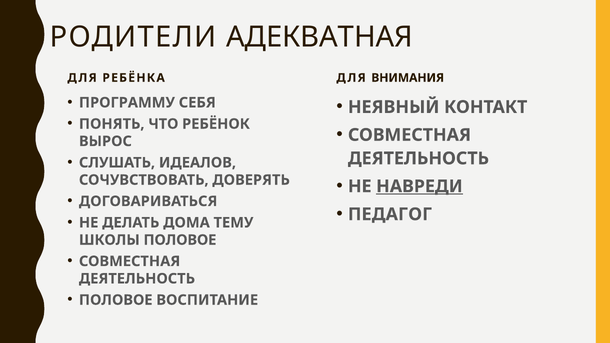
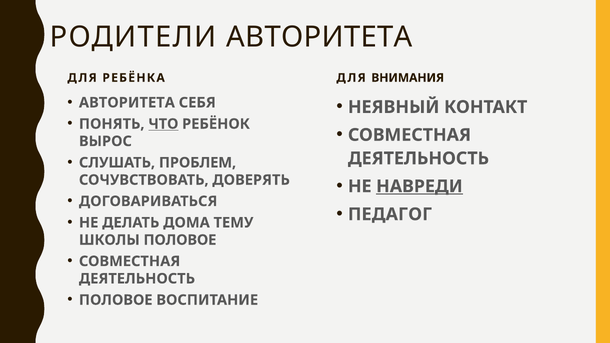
РОДИТЕЛИ АДЕКВАТНАЯ: АДЕКВАТНАЯ -> АВТОРИТЕТА
ПРОГРАММУ at (127, 103): ПРОГРАММУ -> АВТОРИТЕТА
ЧТО underline: none -> present
ИДЕАЛОВ: ИДЕАЛОВ -> ПРОБЛЕМ
